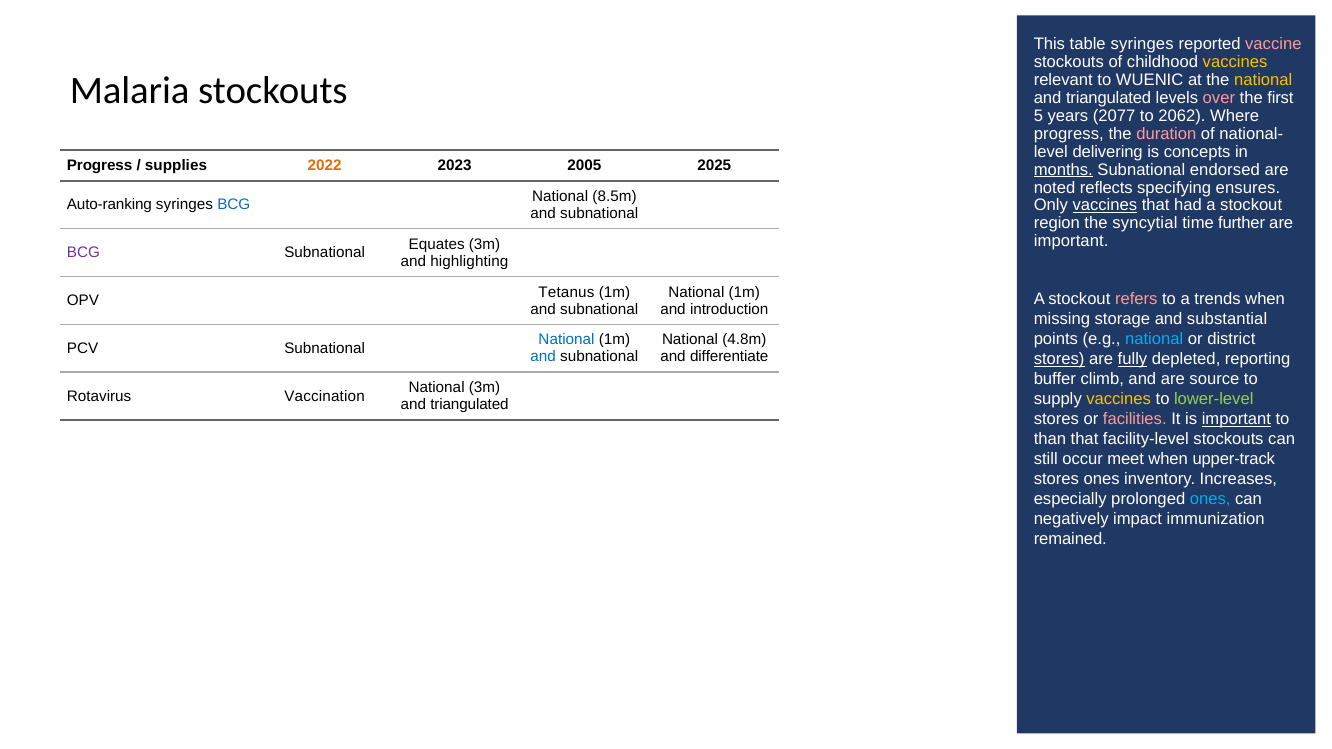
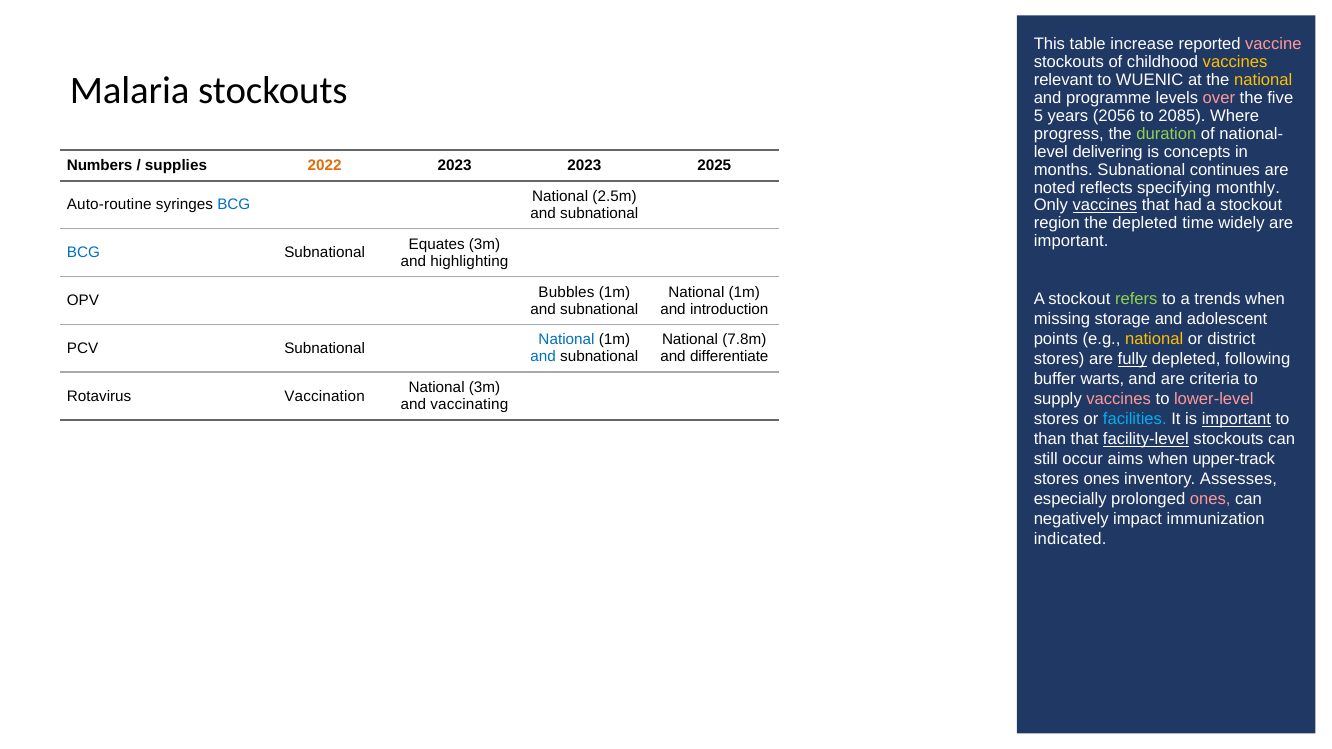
table syringes: syringes -> increase
triangulated at (1109, 98): triangulated -> programme
first: first -> five
2077: 2077 -> 2056
2062: 2062 -> 2085
duration colour: pink -> light green
Progress at (100, 166): Progress -> Numbers
2023 2005: 2005 -> 2023
months underline: present -> none
endorsed: endorsed -> continues
ensures: ensures -> monthly
8.5m: 8.5m -> 2.5m
Auto-ranking: Auto-ranking -> Auto-routine
the syncytial: syncytial -> depleted
further: further -> widely
BCG at (83, 253) colour: purple -> blue
Tetanus: Tetanus -> Bubbles
refers colour: pink -> light green
substantial: substantial -> adolescent
national at (1154, 339) colour: light blue -> yellow
4.8m: 4.8m -> 7.8m
stores at (1059, 359) underline: present -> none
reporting: reporting -> following
climb: climb -> warts
source: source -> criteria
vaccines at (1119, 399) colour: yellow -> pink
lower-level colour: light green -> pink
triangulated at (469, 405): triangulated -> vaccinating
facilities colour: pink -> light blue
facility-level underline: none -> present
meet: meet -> aims
Increases: Increases -> Assesses
ones at (1210, 499) colour: light blue -> pink
remained: remained -> indicated
